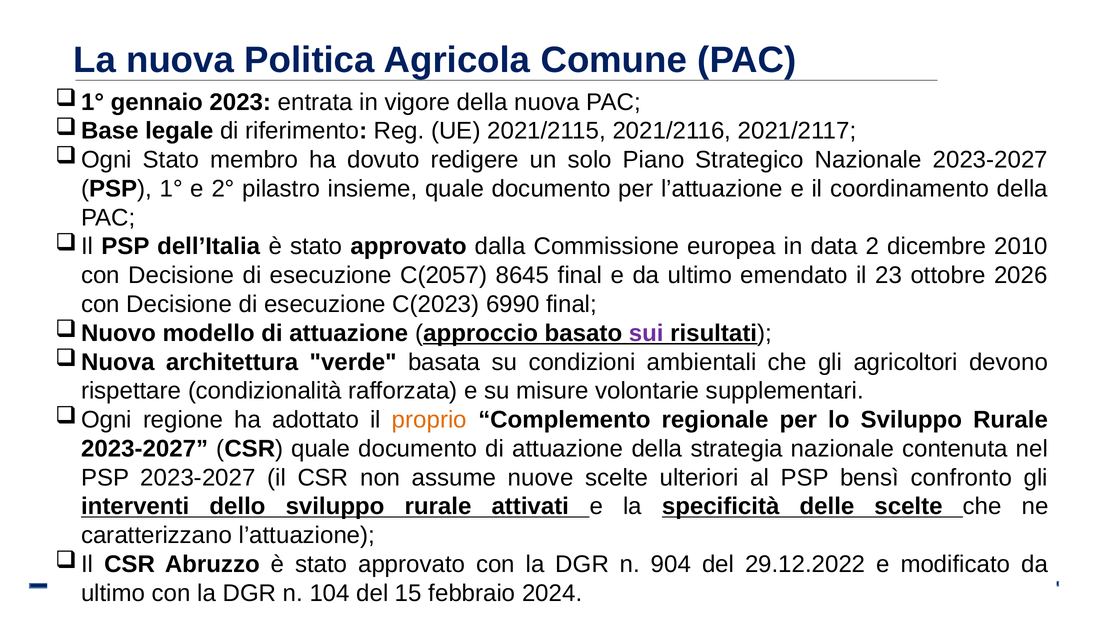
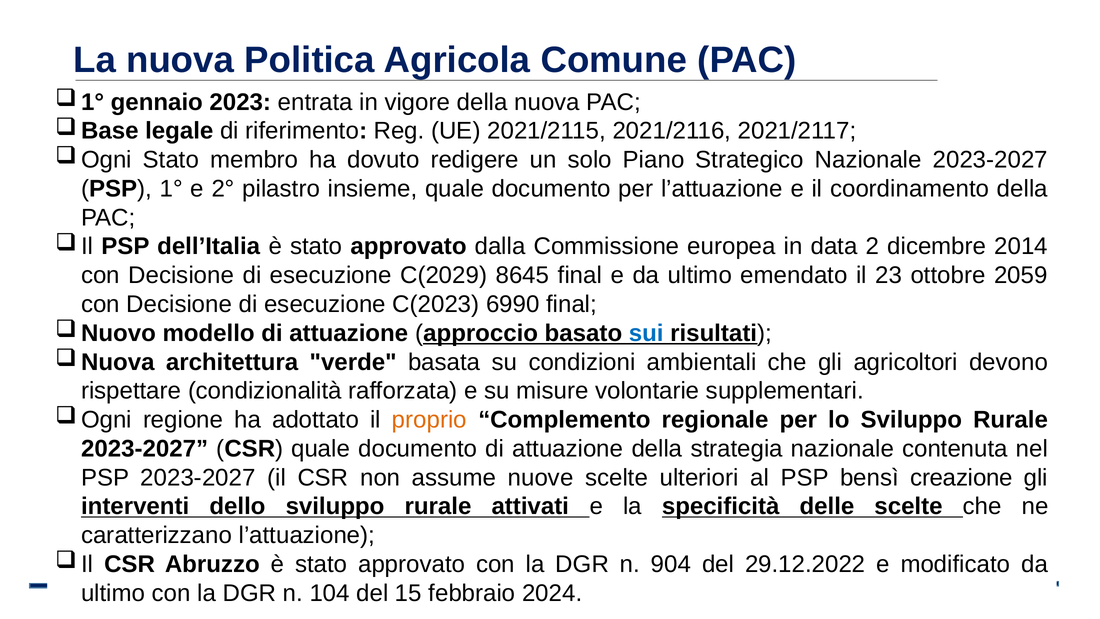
2010: 2010 -> 2014
C(2057: C(2057 -> C(2029
2026: 2026 -> 2059
sui colour: purple -> blue
confronto: confronto -> creazione
